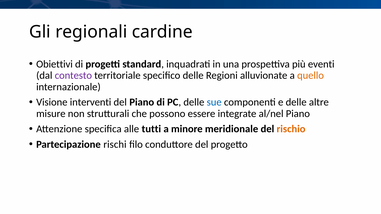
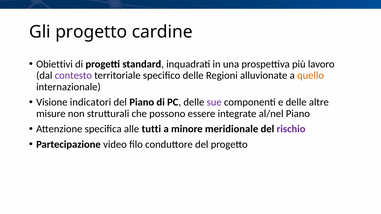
Gli regionali: regionali -> progetto
eventi: eventi -> lavoro
interventi: interventi -> indicatori
sue colour: blue -> purple
rischio colour: orange -> purple
rischi: rischi -> video
